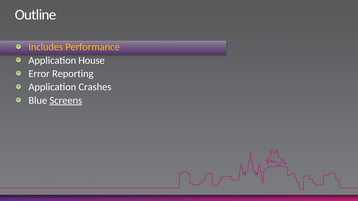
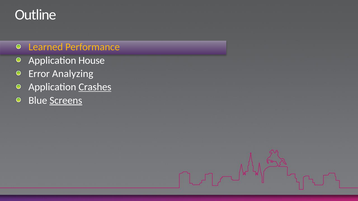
Includes: Includes -> Learned
Reporting: Reporting -> Analyzing
Crashes underline: none -> present
